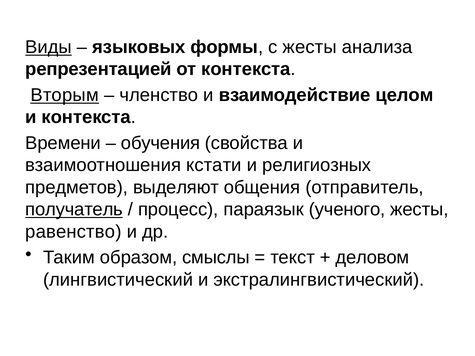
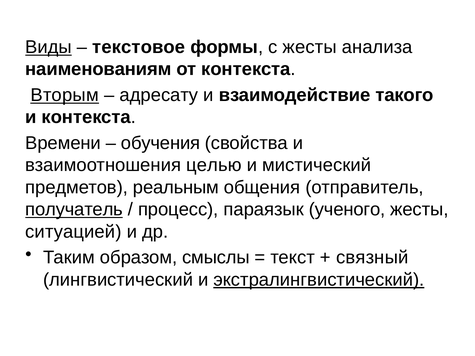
языковых: языковых -> текстовое
репрезентацией: репрезентацией -> наименованиям
членство: членство -> адресату
целом: целом -> такого
кстати: кстати -> целью
религиозных: религиозных -> мистический
выделяют: выделяют -> реальным
равенство: равенство -> ситуацией
деловом: деловом -> связный
экстралингвистический underline: none -> present
